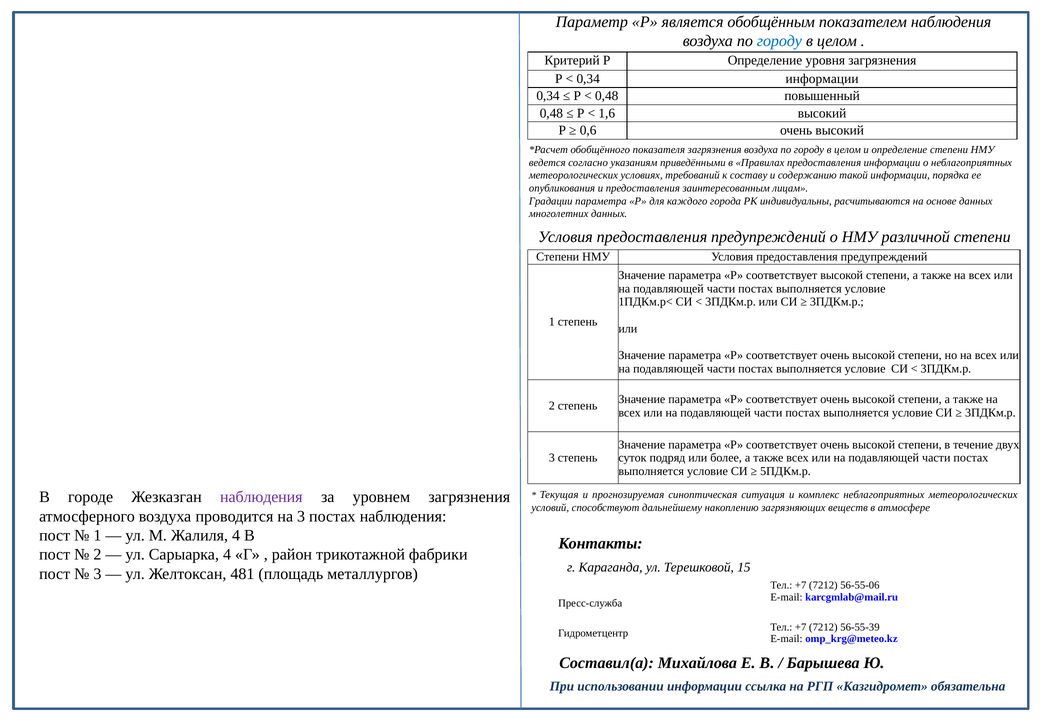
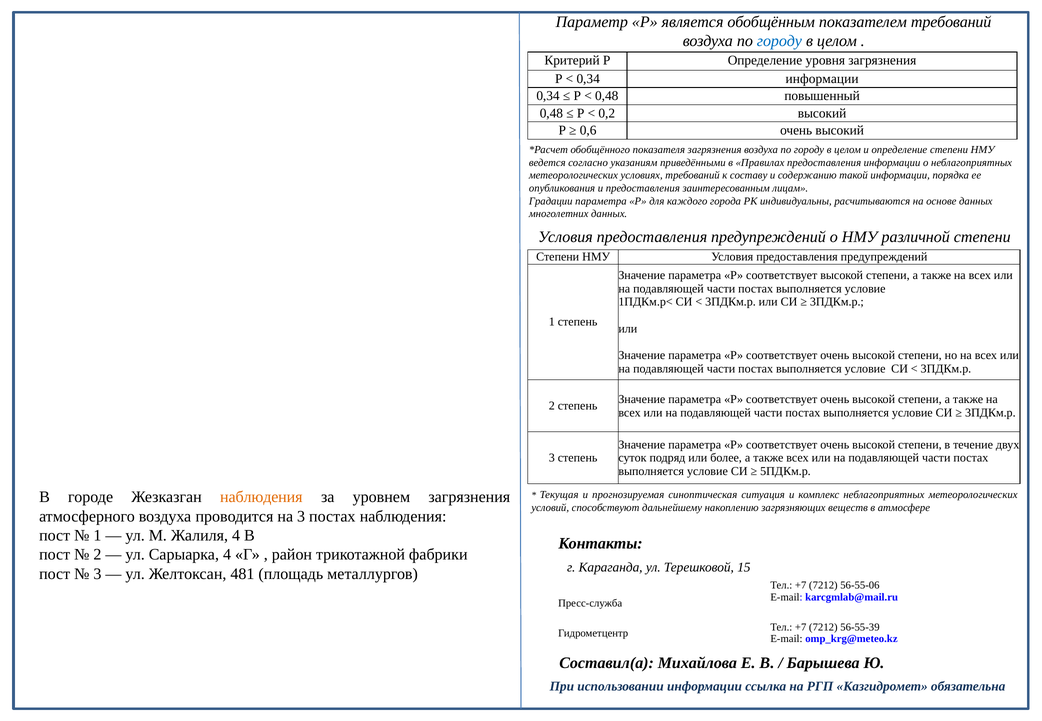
показателем наблюдения: наблюдения -> требований
1,6: 1,6 -> 0,2
наблюдения at (261, 497) colour: purple -> orange
